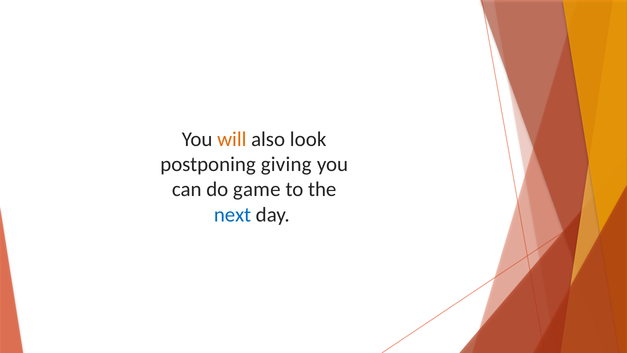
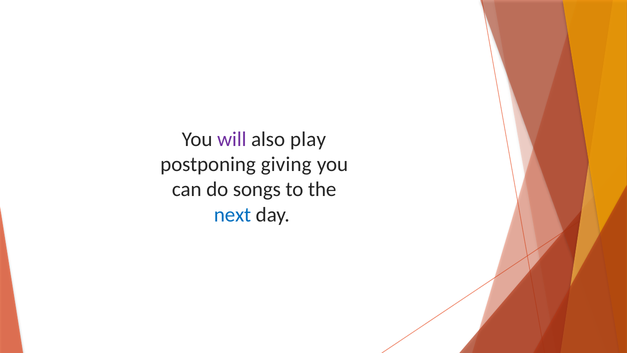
will colour: orange -> purple
look: look -> play
game: game -> songs
